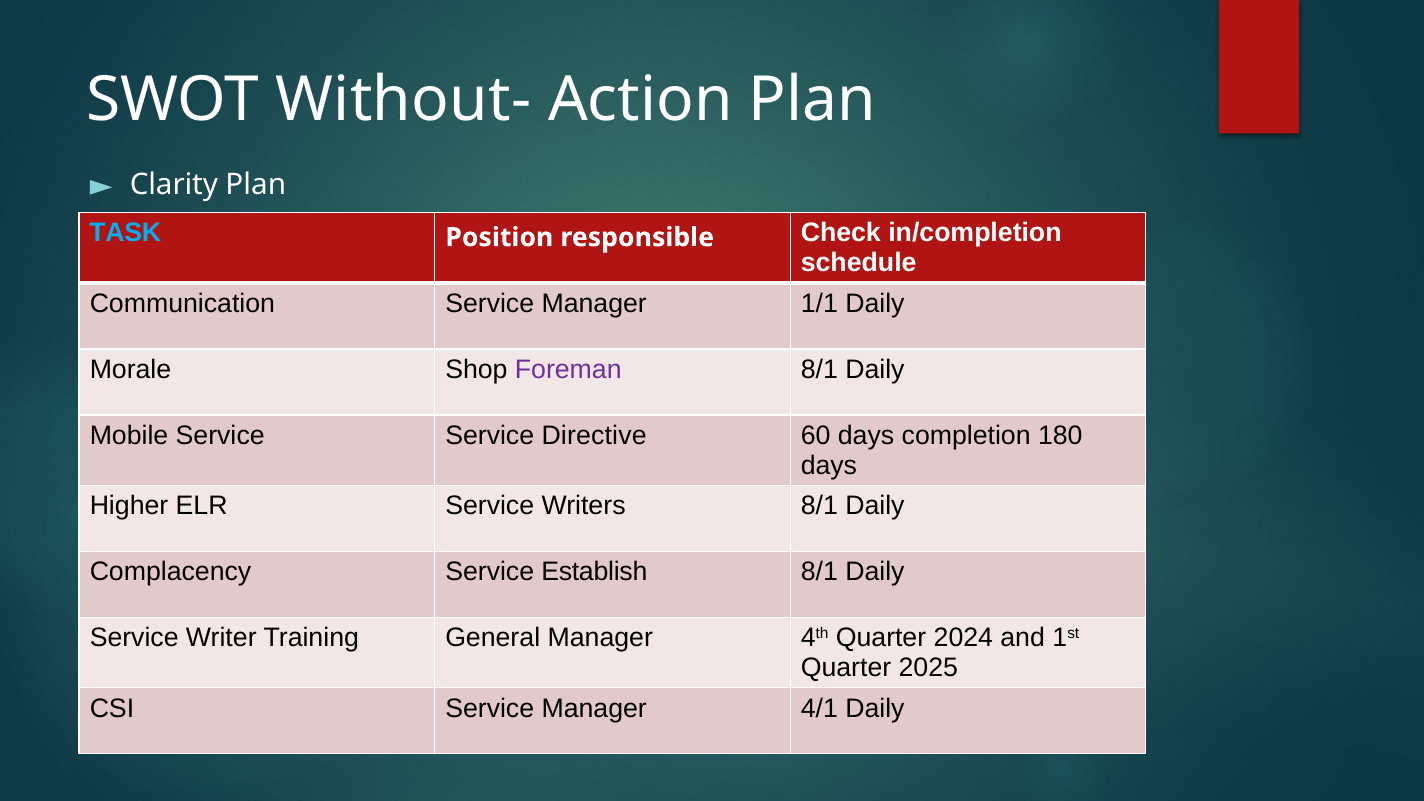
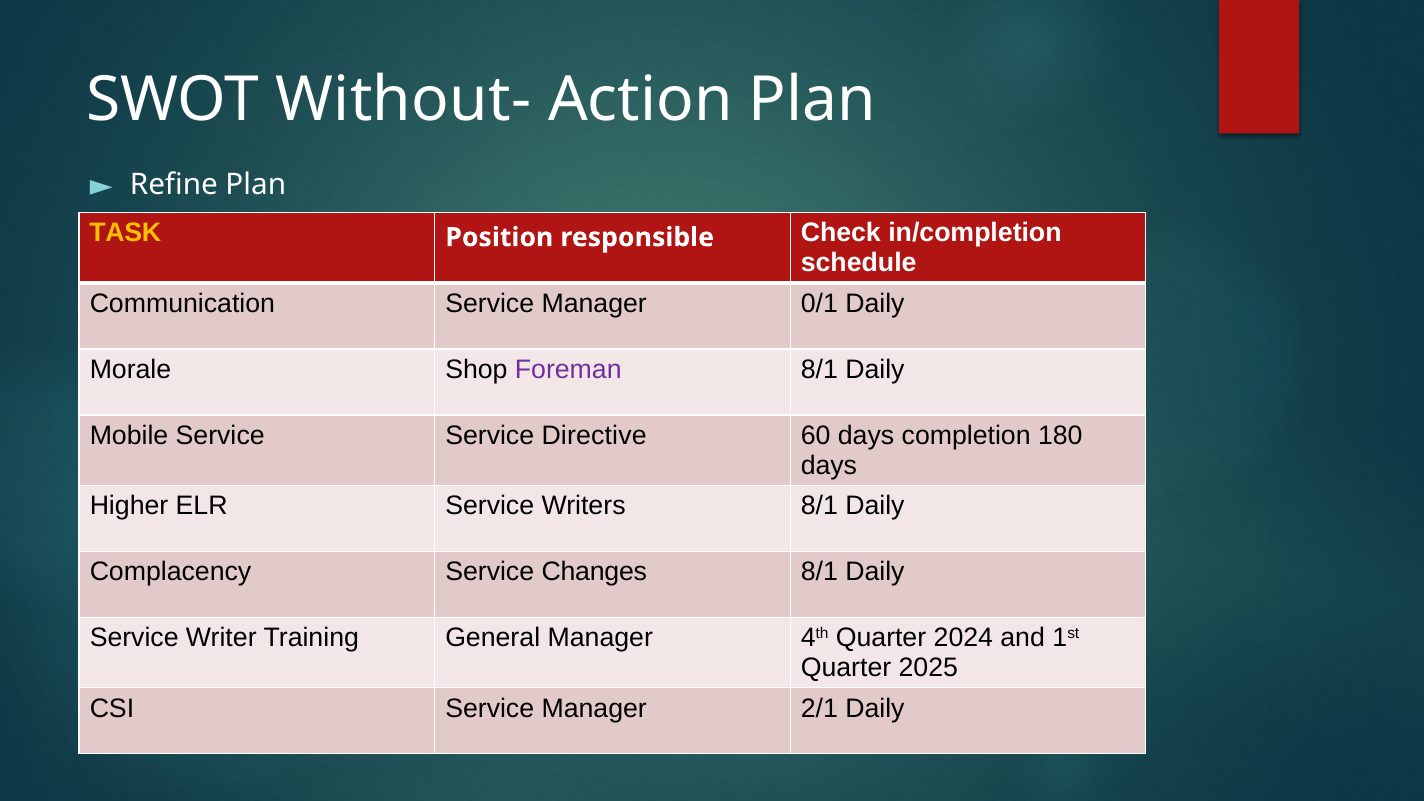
Clarity: Clarity -> Refine
TASK colour: light blue -> yellow
1/1: 1/1 -> 0/1
Establish: Establish -> Changes
4/1: 4/1 -> 2/1
